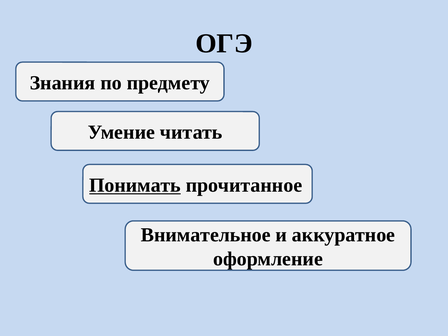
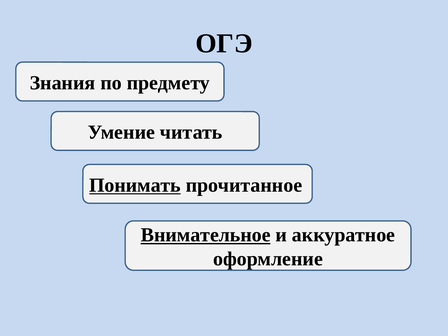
Внимательное underline: none -> present
